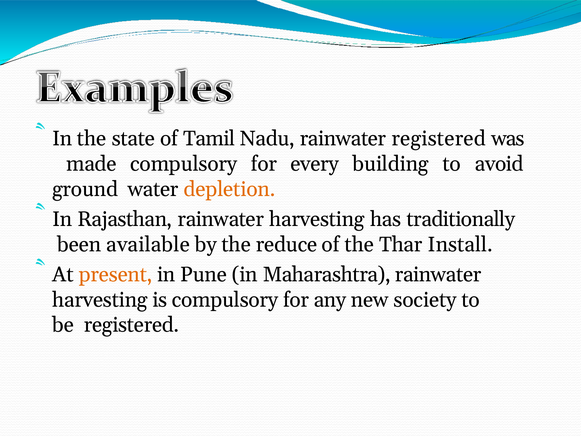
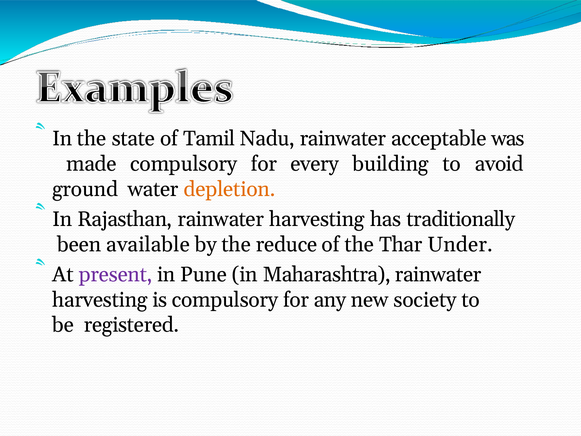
rainwater registered: registered -> acceptable
Install: Install -> Under
present colour: orange -> purple
